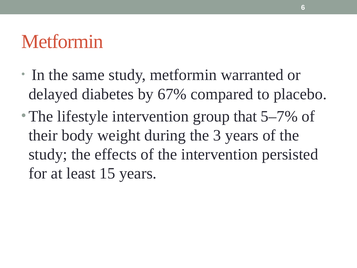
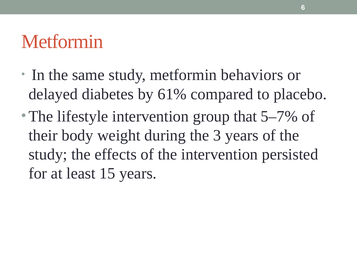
warranted: warranted -> behaviors
67%: 67% -> 61%
